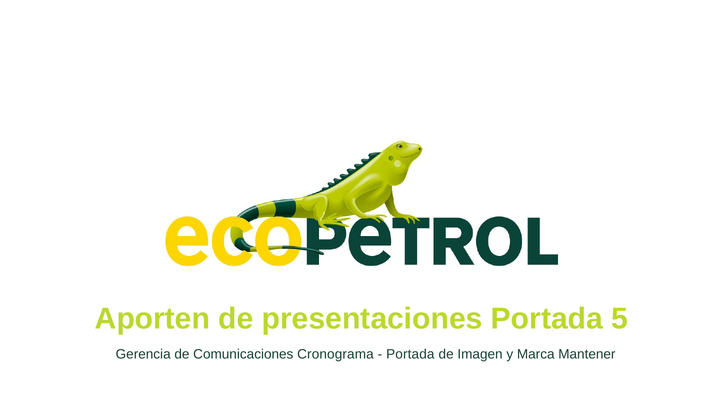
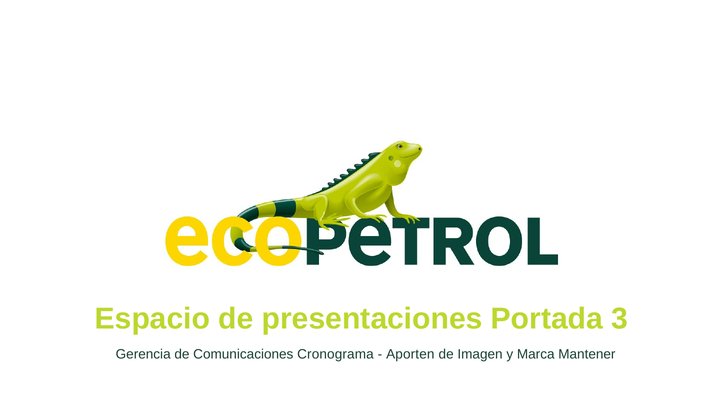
Aporten: Aporten -> Espacio
5: 5 -> 3
Portada at (410, 354): Portada -> Aporten
